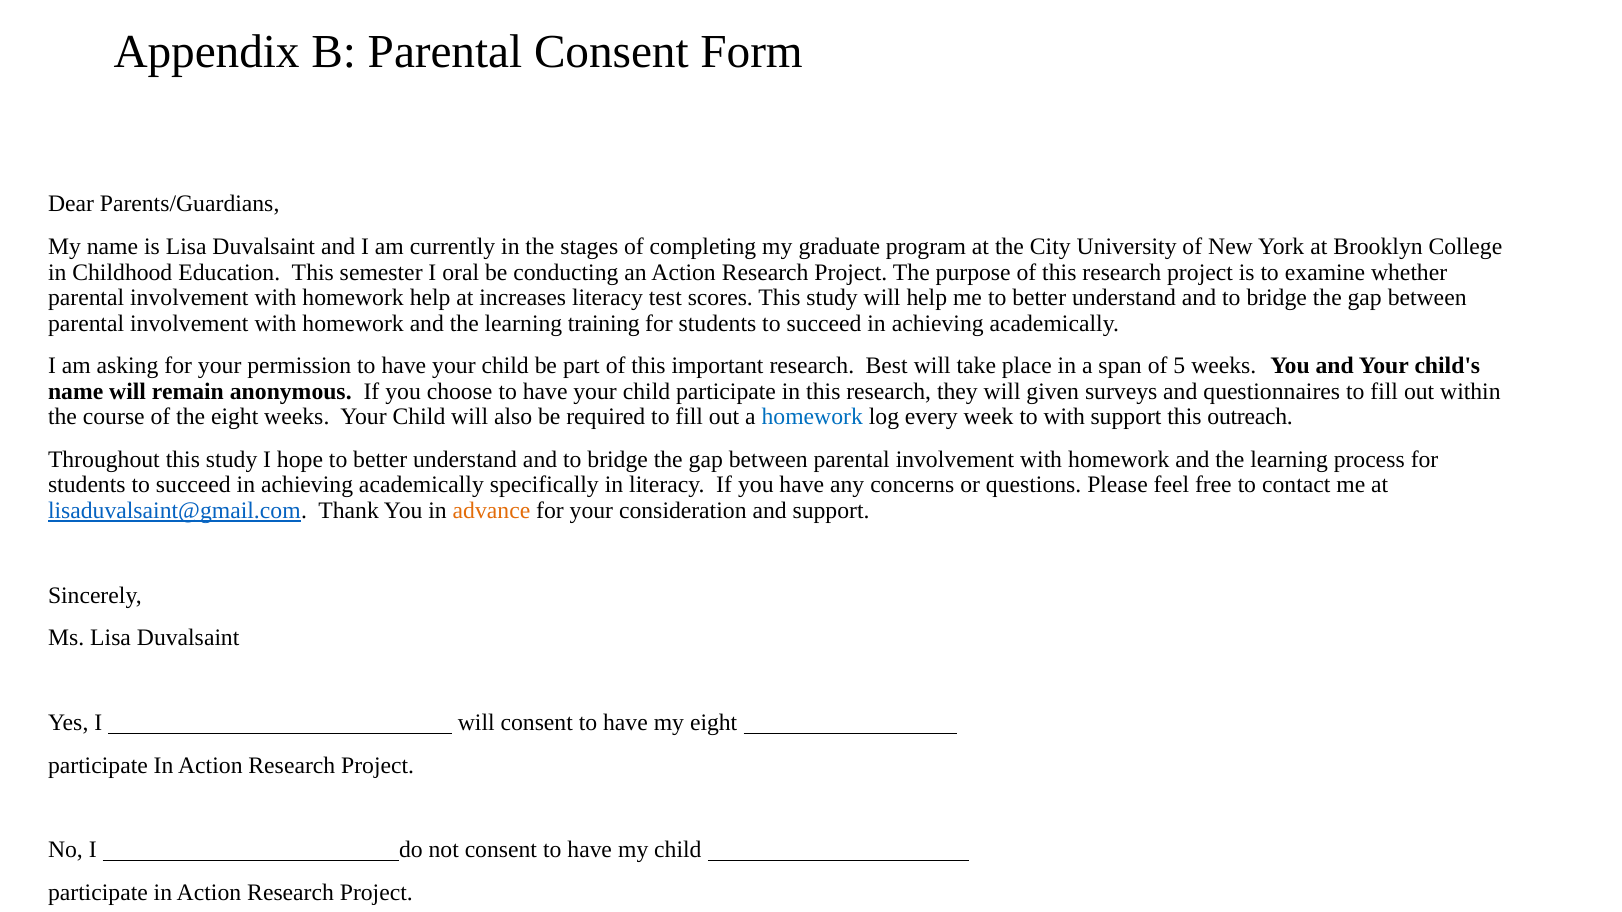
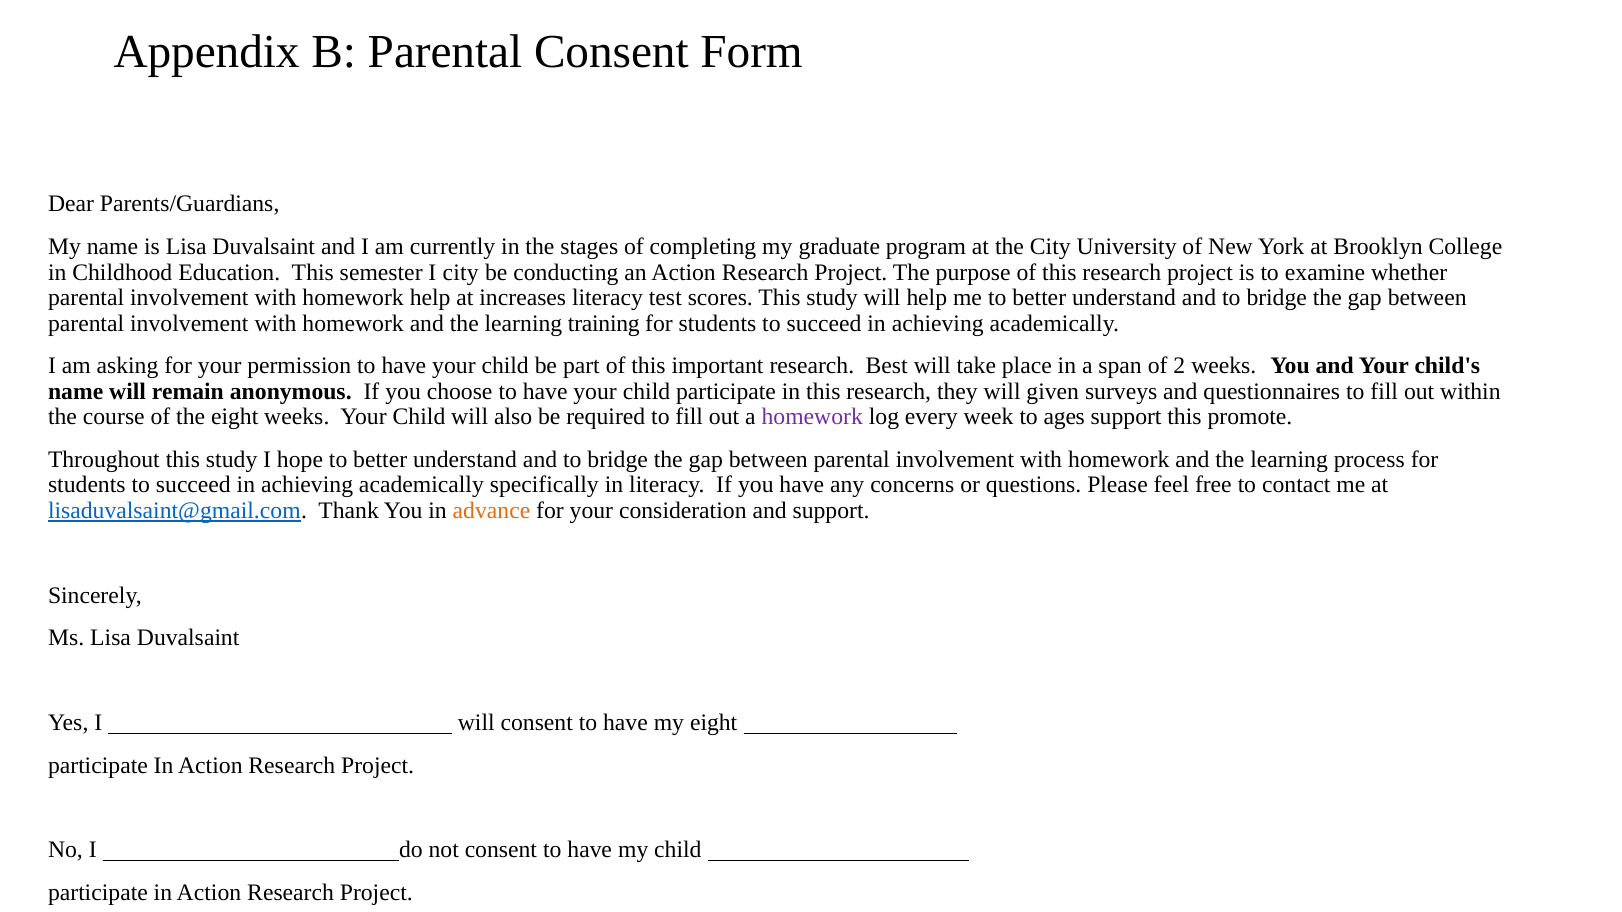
I oral: oral -> city
5: 5 -> 2
homework at (812, 417) colour: blue -> purple
to with: with -> ages
outreach: outreach -> promote
